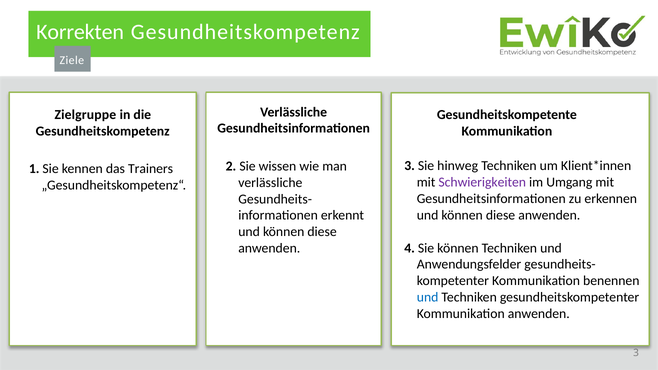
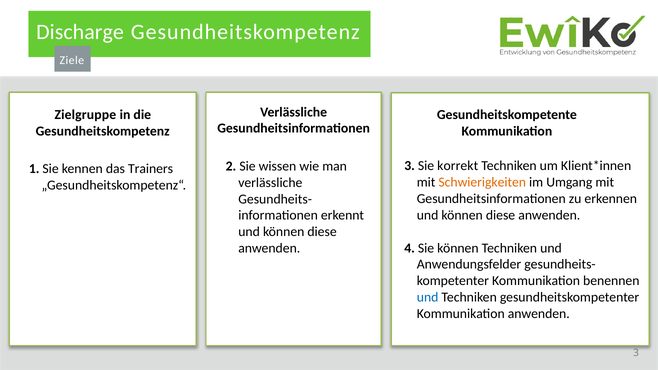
Korrekten: Korrekten -> Discharge
hinweg: hinweg -> korrekt
Schwierigkeiten colour: purple -> orange
